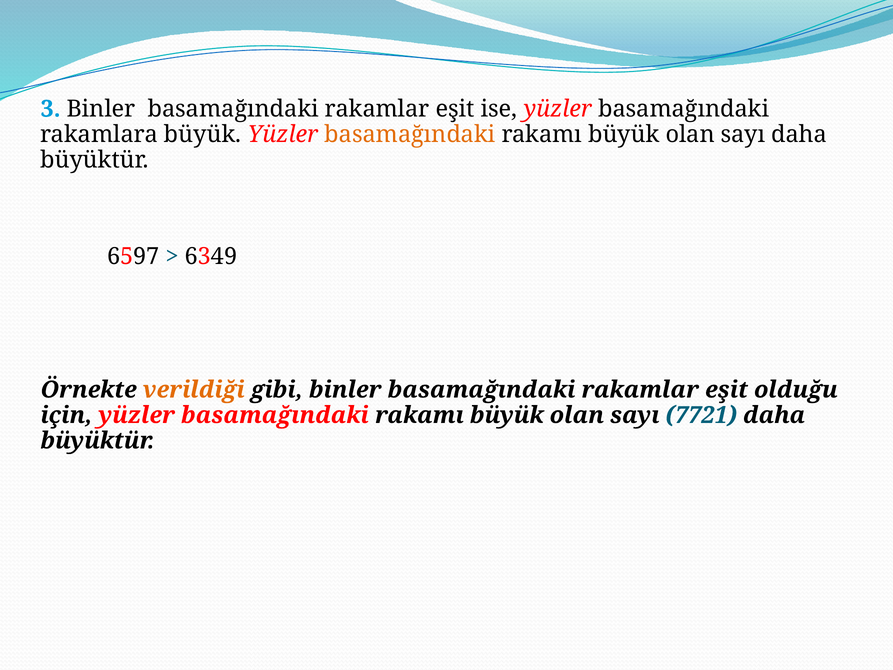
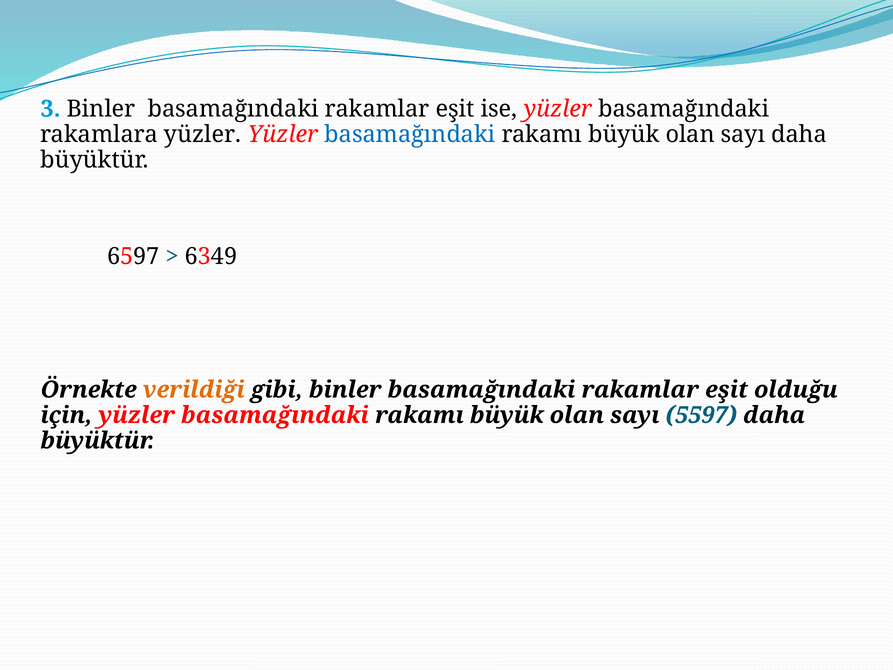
rakamlara büyük: büyük -> yüzler
basamağındaki at (410, 134) colour: orange -> blue
7721: 7721 -> 5597
